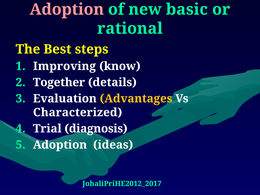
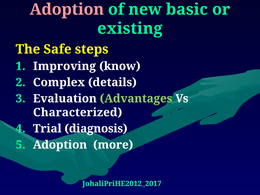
rational: rational -> existing
Best: Best -> Safe
Together: Together -> Complex
Advantages colour: yellow -> light green
ideas: ideas -> more
